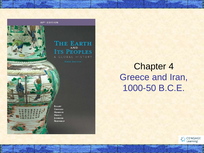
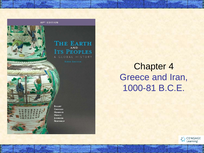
1000-50: 1000-50 -> 1000-81
